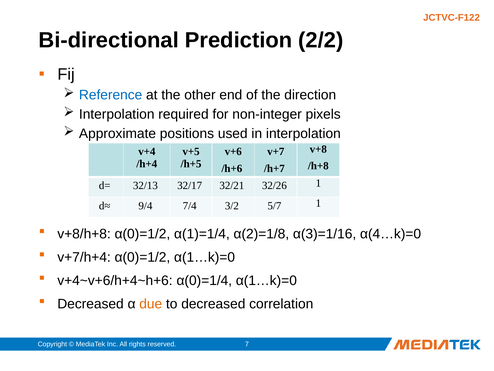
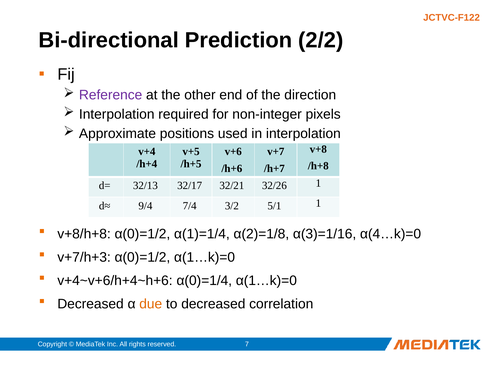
Reference colour: blue -> purple
5/7: 5/7 -> 5/1
v+7/h+4: v+7/h+4 -> v+7/h+3
